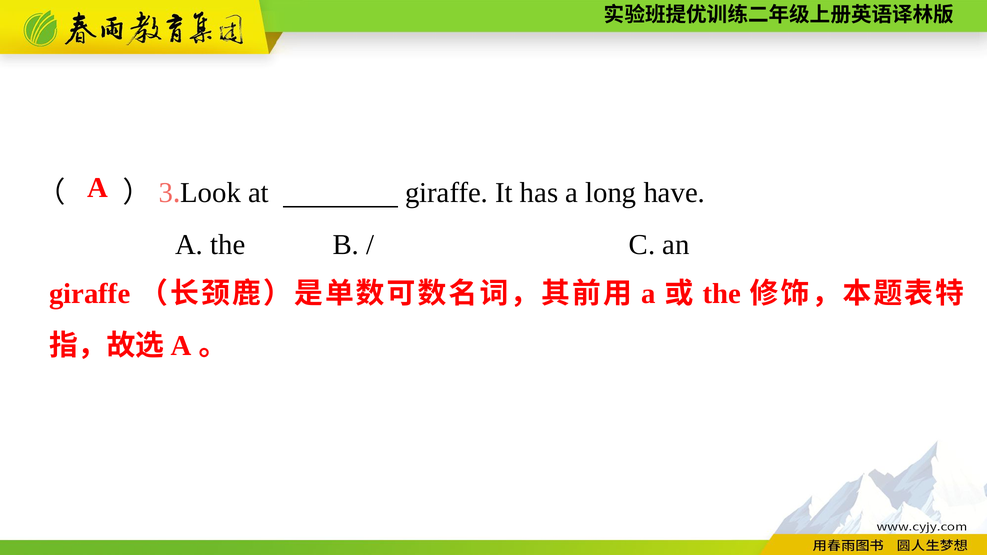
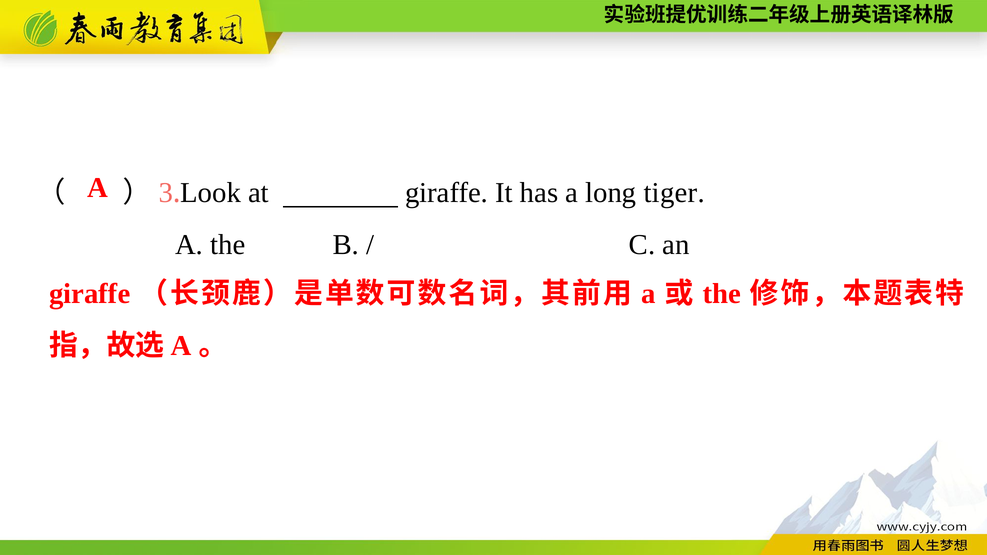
have: have -> tiger
